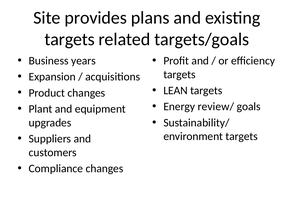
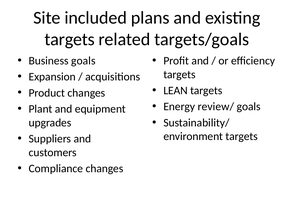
provides: provides -> included
Business years: years -> goals
